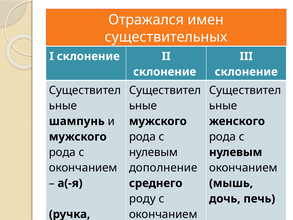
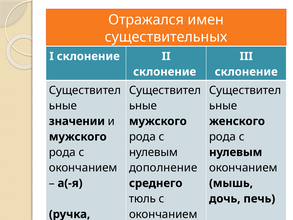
шампунь: шампунь -> значении
роду: роду -> тюль
